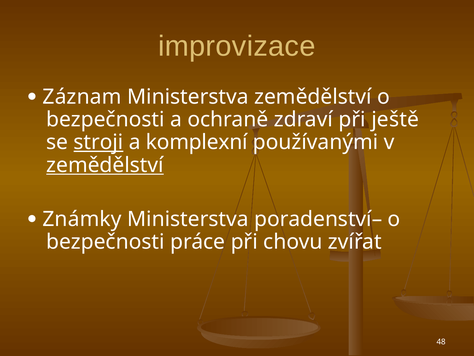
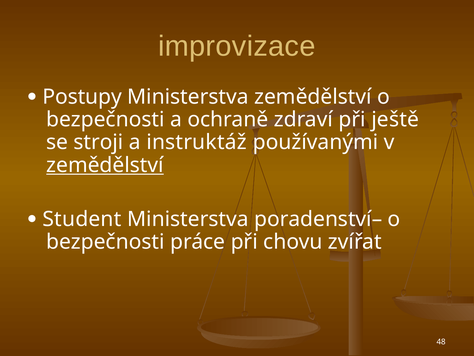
Záznam: Záznam -> Postupy
stroji underline: present -> none
komplexní: komplexní -> instruktáž
Známky: Známky -> Student
